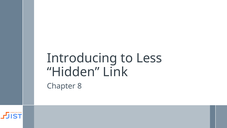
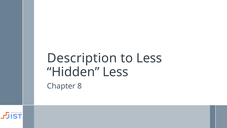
Introducing: Introducing -> Description
Hidden Link: Link -> Less
